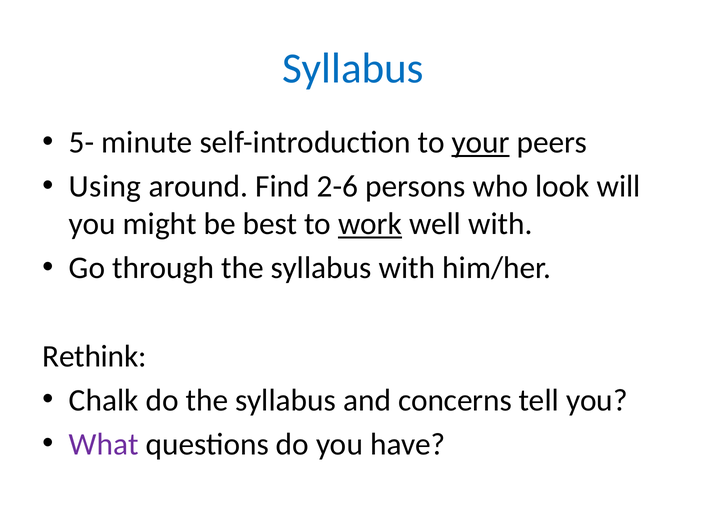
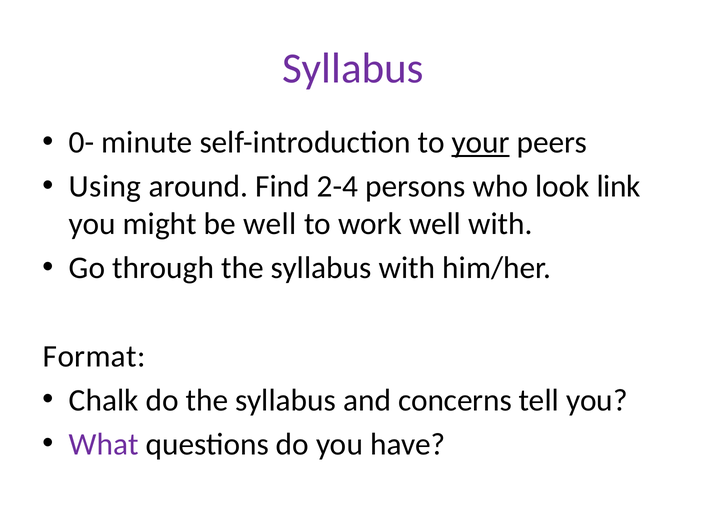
Syllabus at (353, 68) colour: blue -> purple
5-: 5- -> 0-
2-6: 2-6 -> 2-4
will: will -> link
be best: best -> well
work underline: present -> none
Rethink: Rethink -> Format
